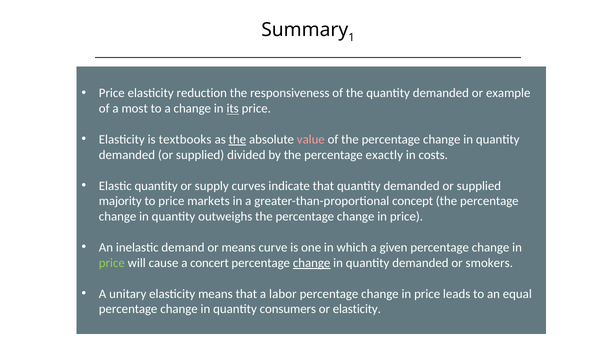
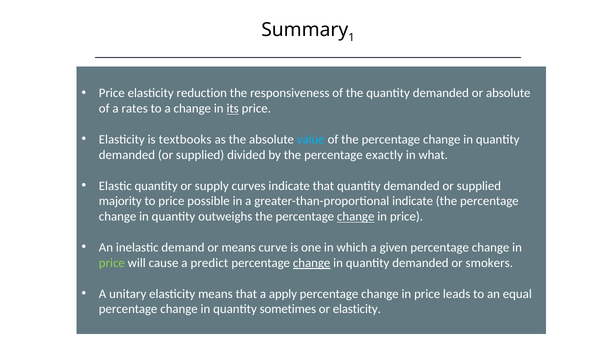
or example: example -> absolute
most: most -> rates
the at (237, 139) underline: present -> none
value colour: pink -> light blue
costs: costs -> what
markets: markets -> possible
greater-than-proportional concept: concept -> indicate
change at (356, 216) underline: none -> present
concert: concert -> predict
labor: labor -> apply
consumers: consumers -> sometimes
